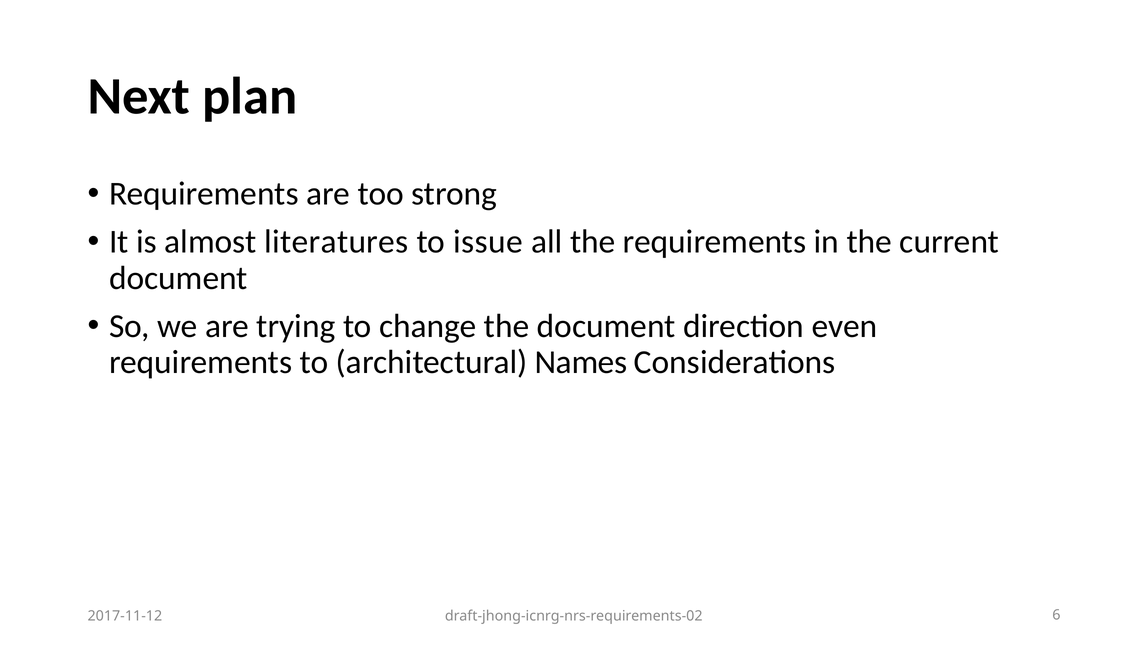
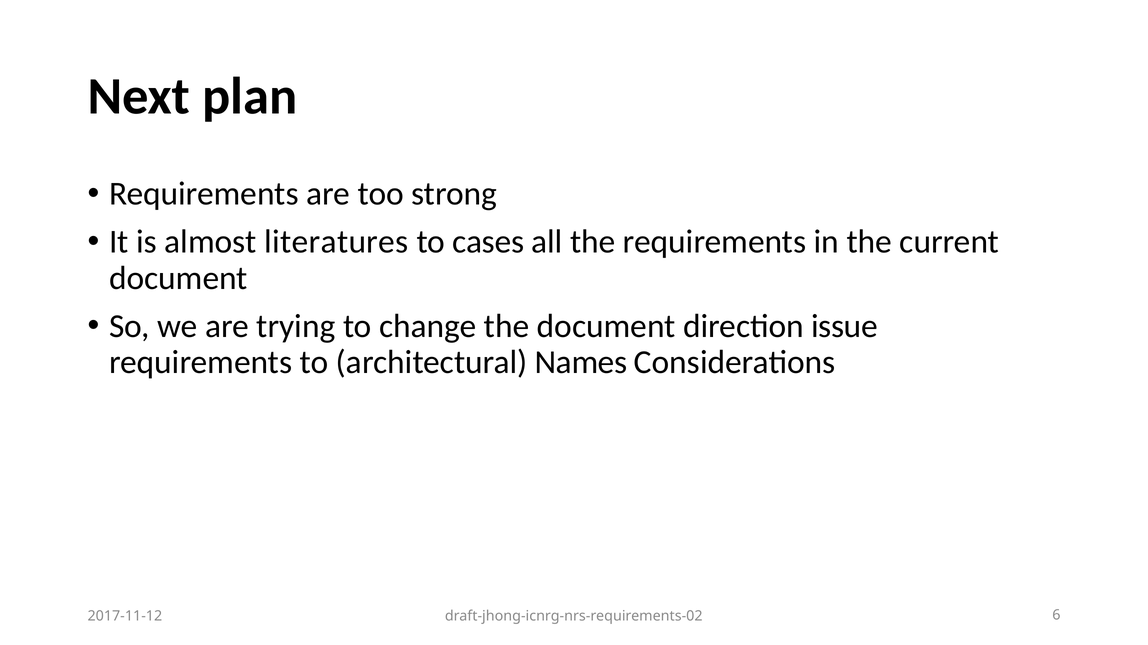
issue: issue -> cases
even: even -> issue
